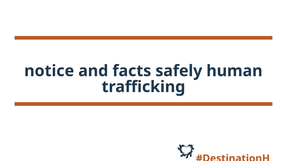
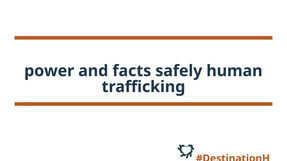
notice: notice -> power
